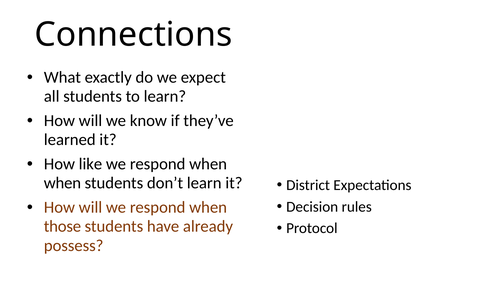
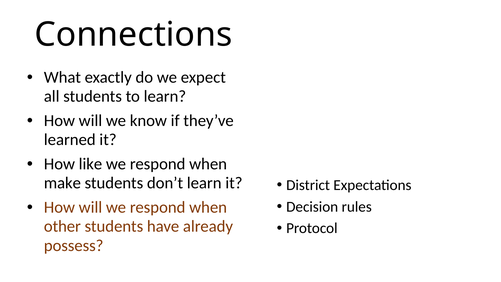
when at (62, 183): when -> make
those: those -> other
